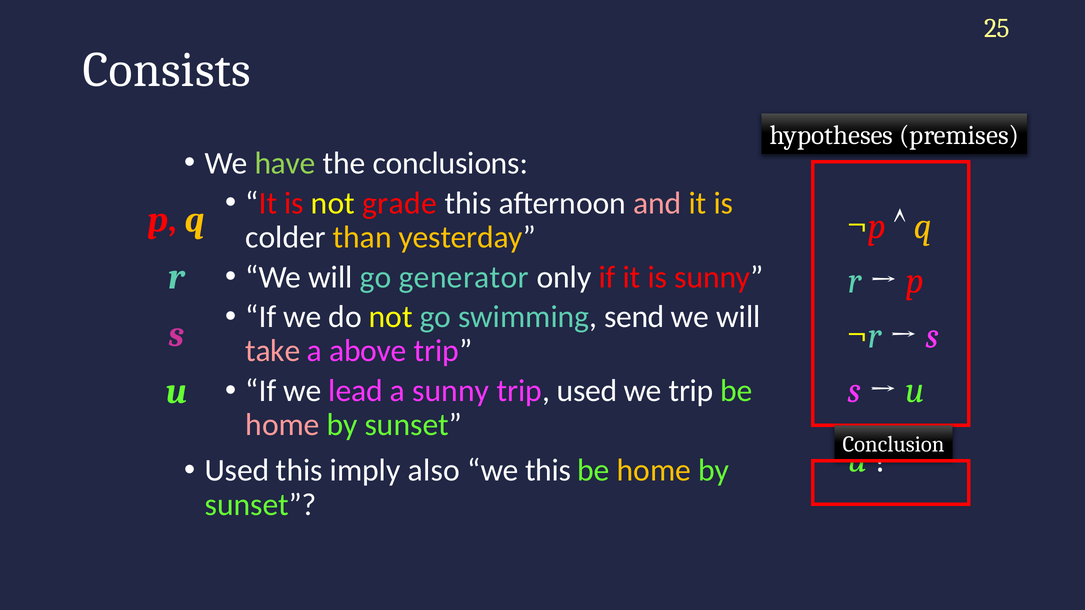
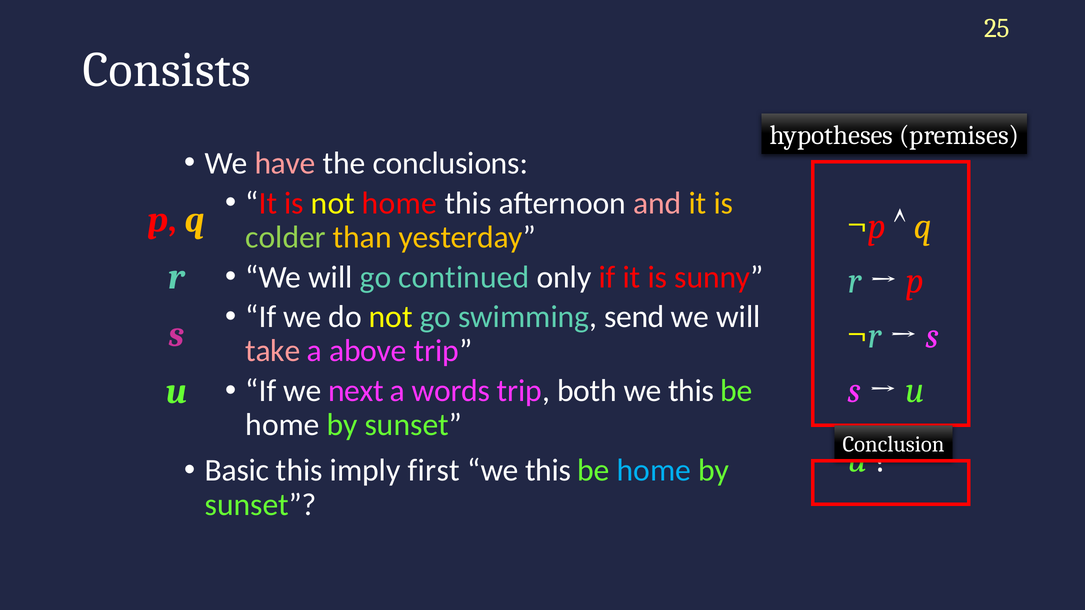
have colour: light green -> pink
not grade: grade -> home
colder colour: white -> light green
generator: generator -> continued
lead: lead -> next
a sunny: sunny -> words
trip used: used -> both
trip at (691, 391): trip -> this
home at (283, 425) colour: pink -> white
Used at (237, 471): Used -> Basic
also: also -> first
home at (654, 471) colour: yellow -> light blue
